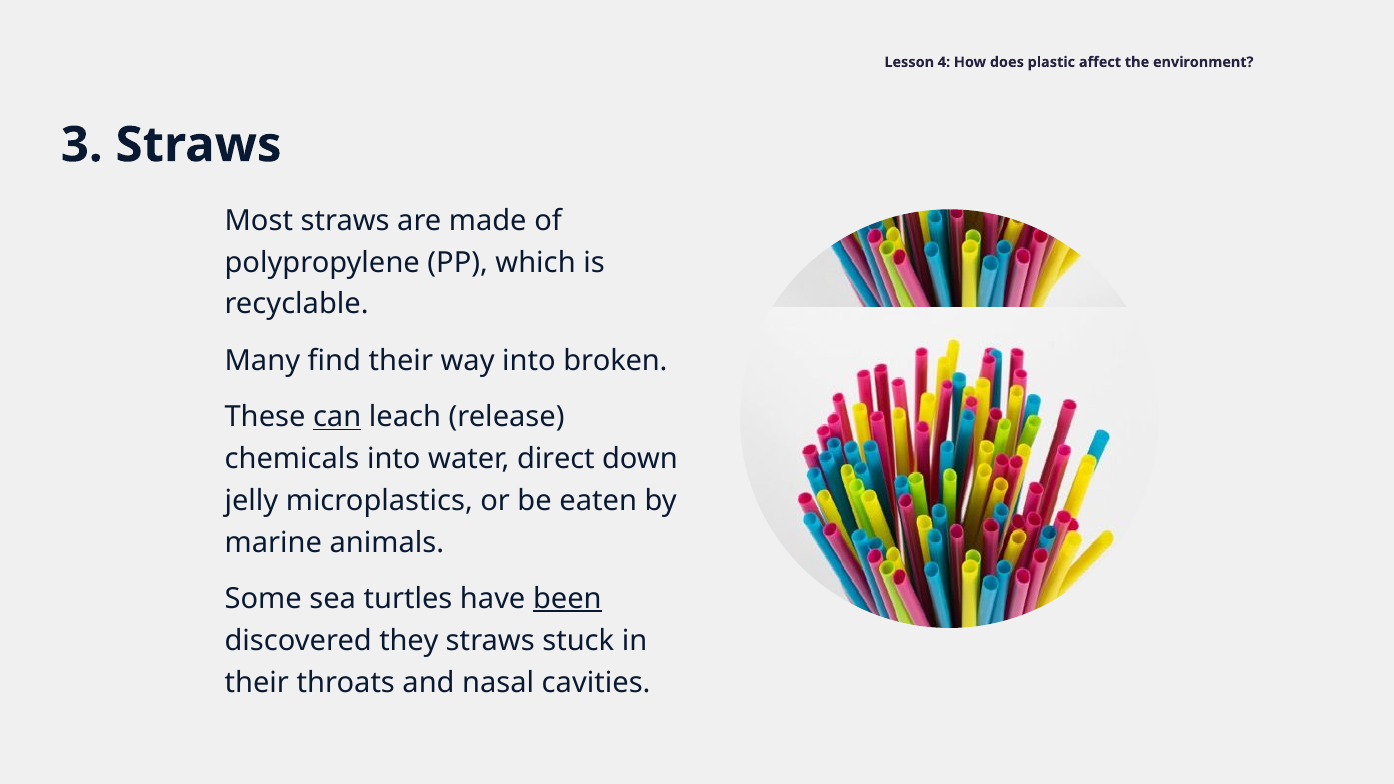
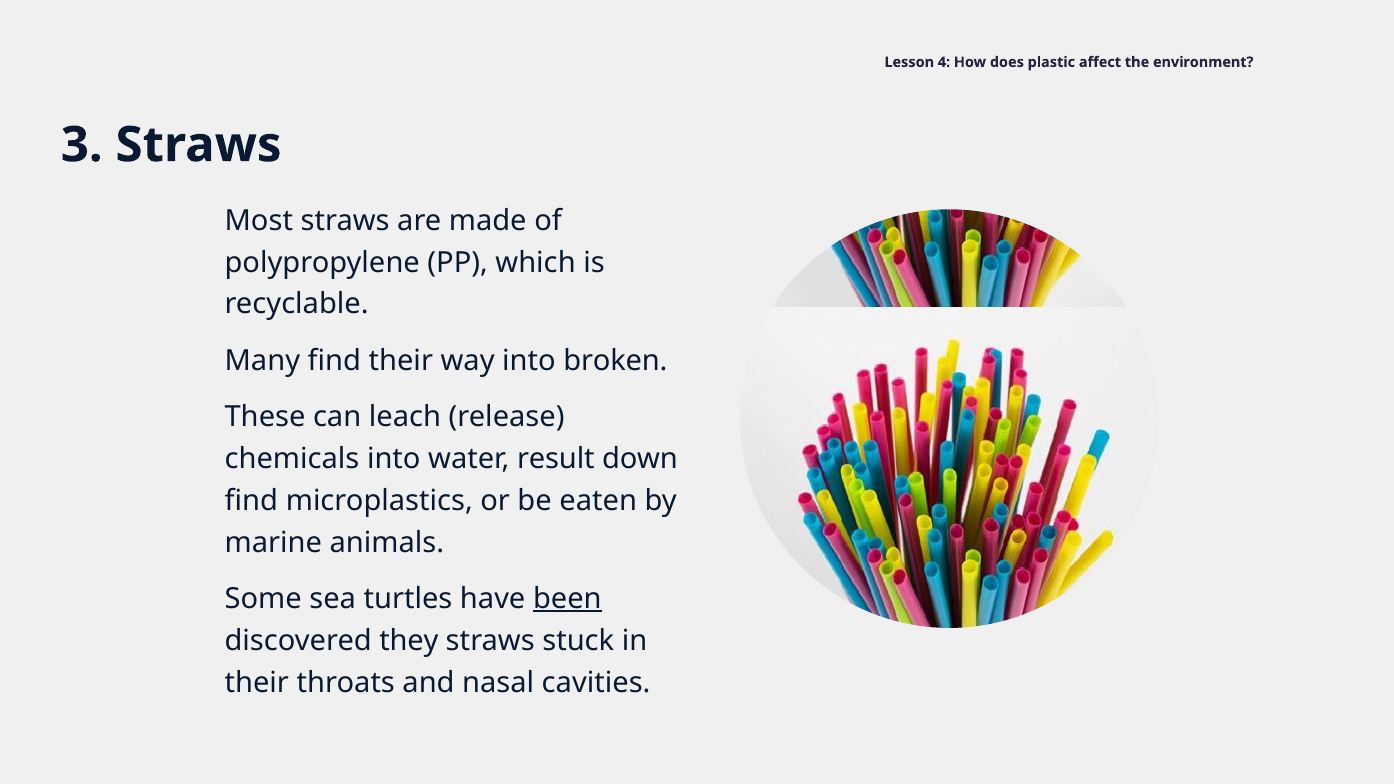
can underline: present -> none
direct: direct -> result
jelly at (251, 501): jelly -> find
